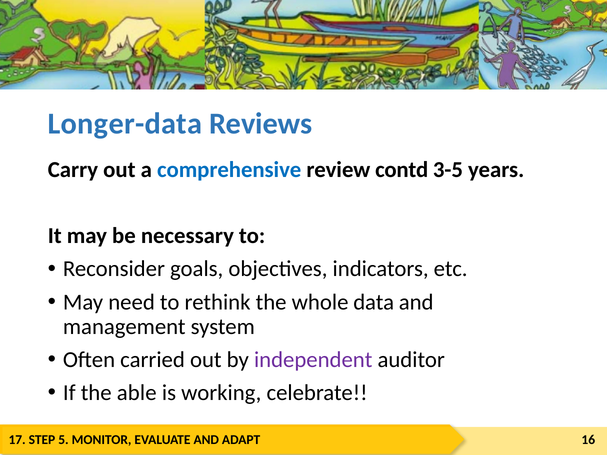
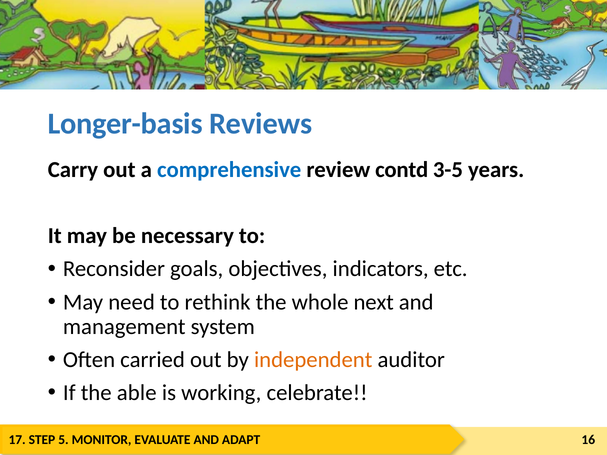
Longer-data: Longer-data -> Longer-basis
data: data -> next
independent colour: purple -> orange
